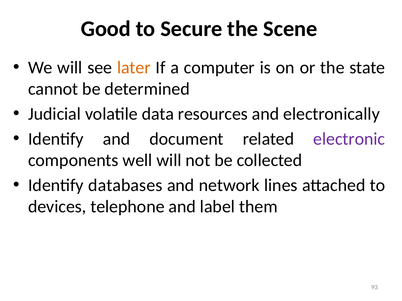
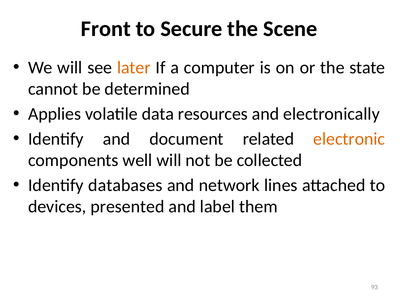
Good: Good -> Front
Judicial: Judicial -> Applies
electronic colour: purple -> orange
telephone: telephone -> presented
